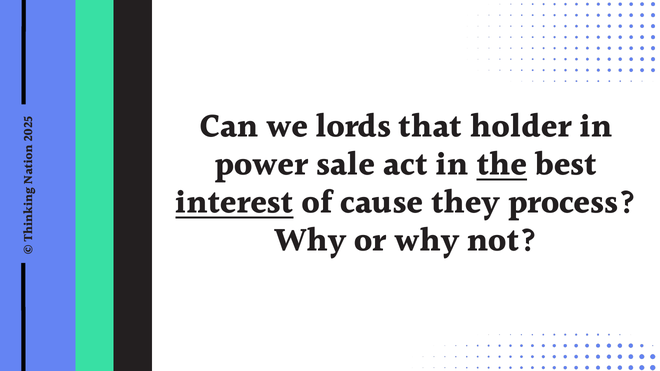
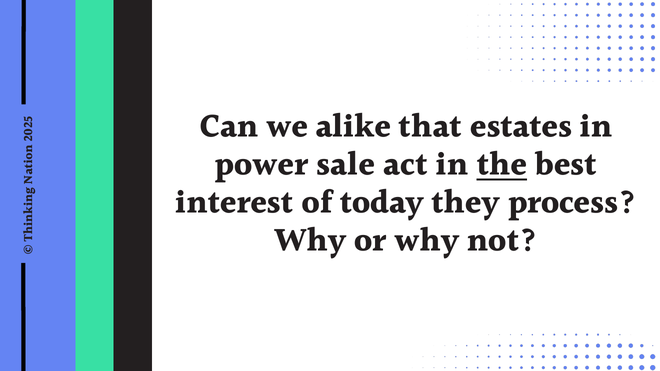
lords: lords -> alike
holder: holder -> estates
interest underline: present -> none
cause: cause -> today
